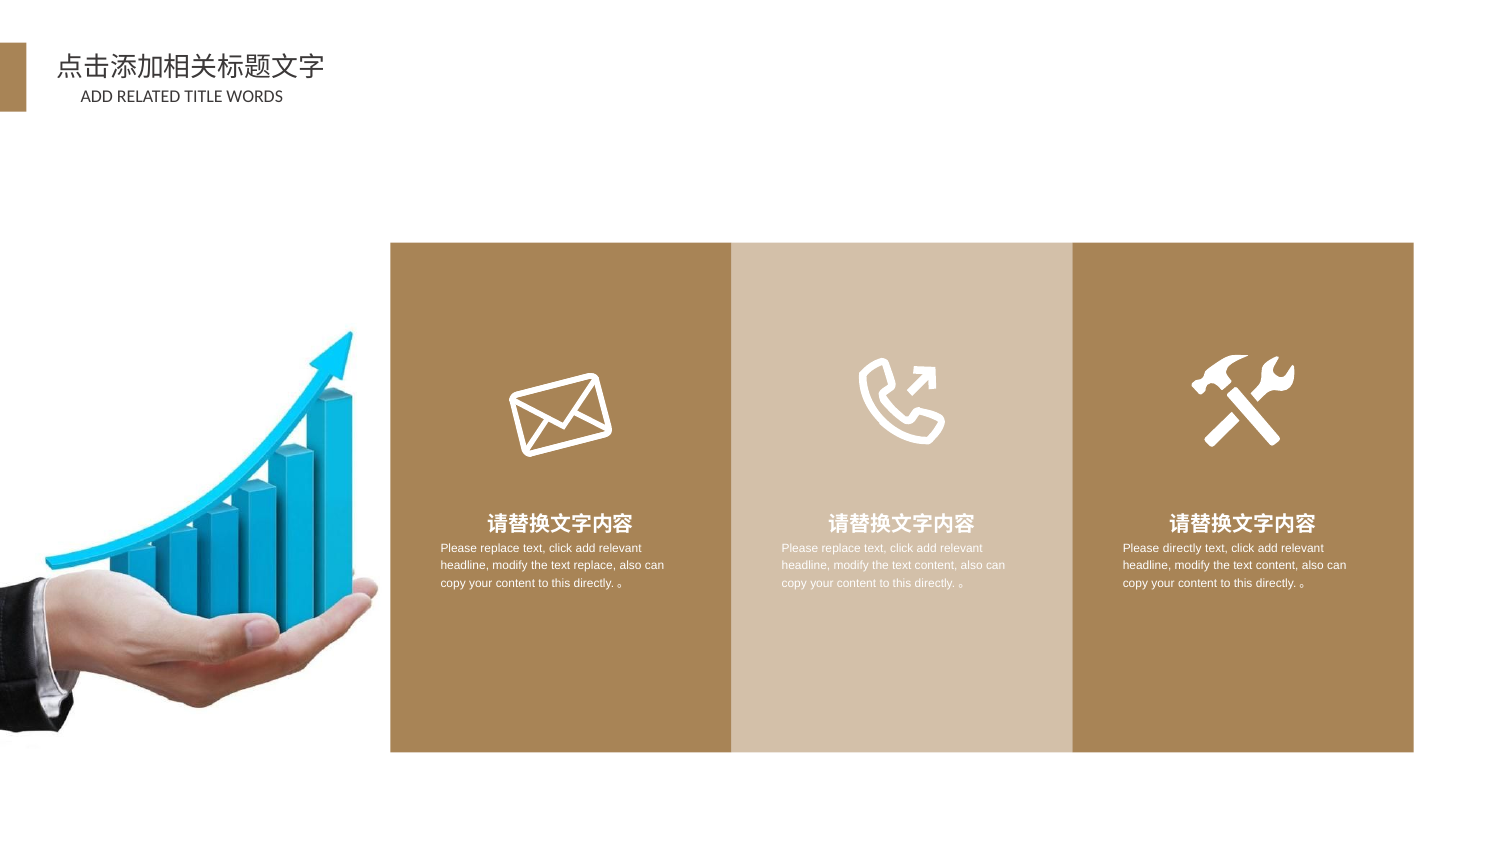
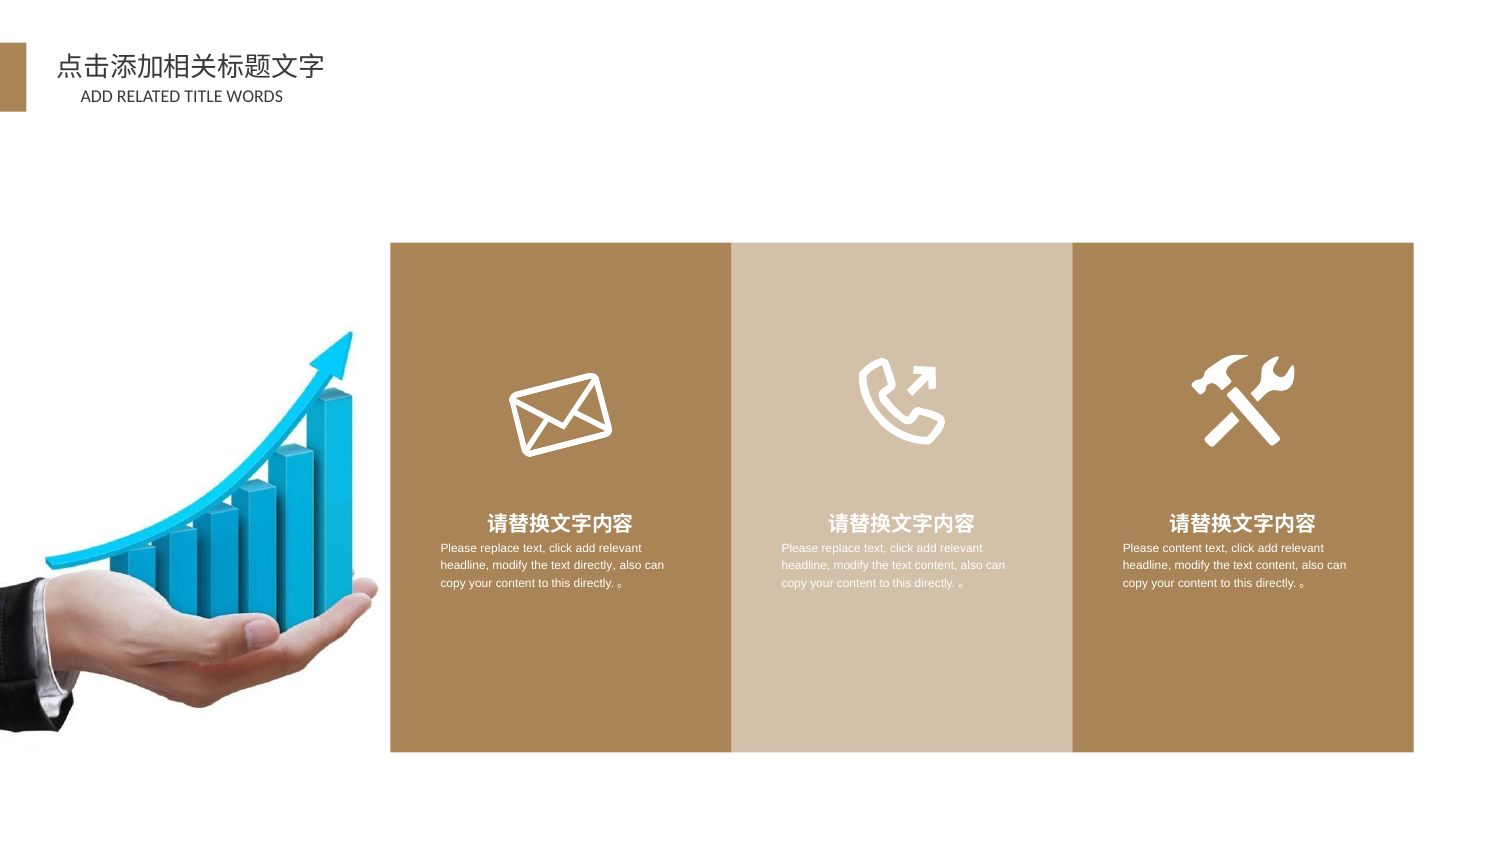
Please directly: directly -> content
text replace: replace -> directly
